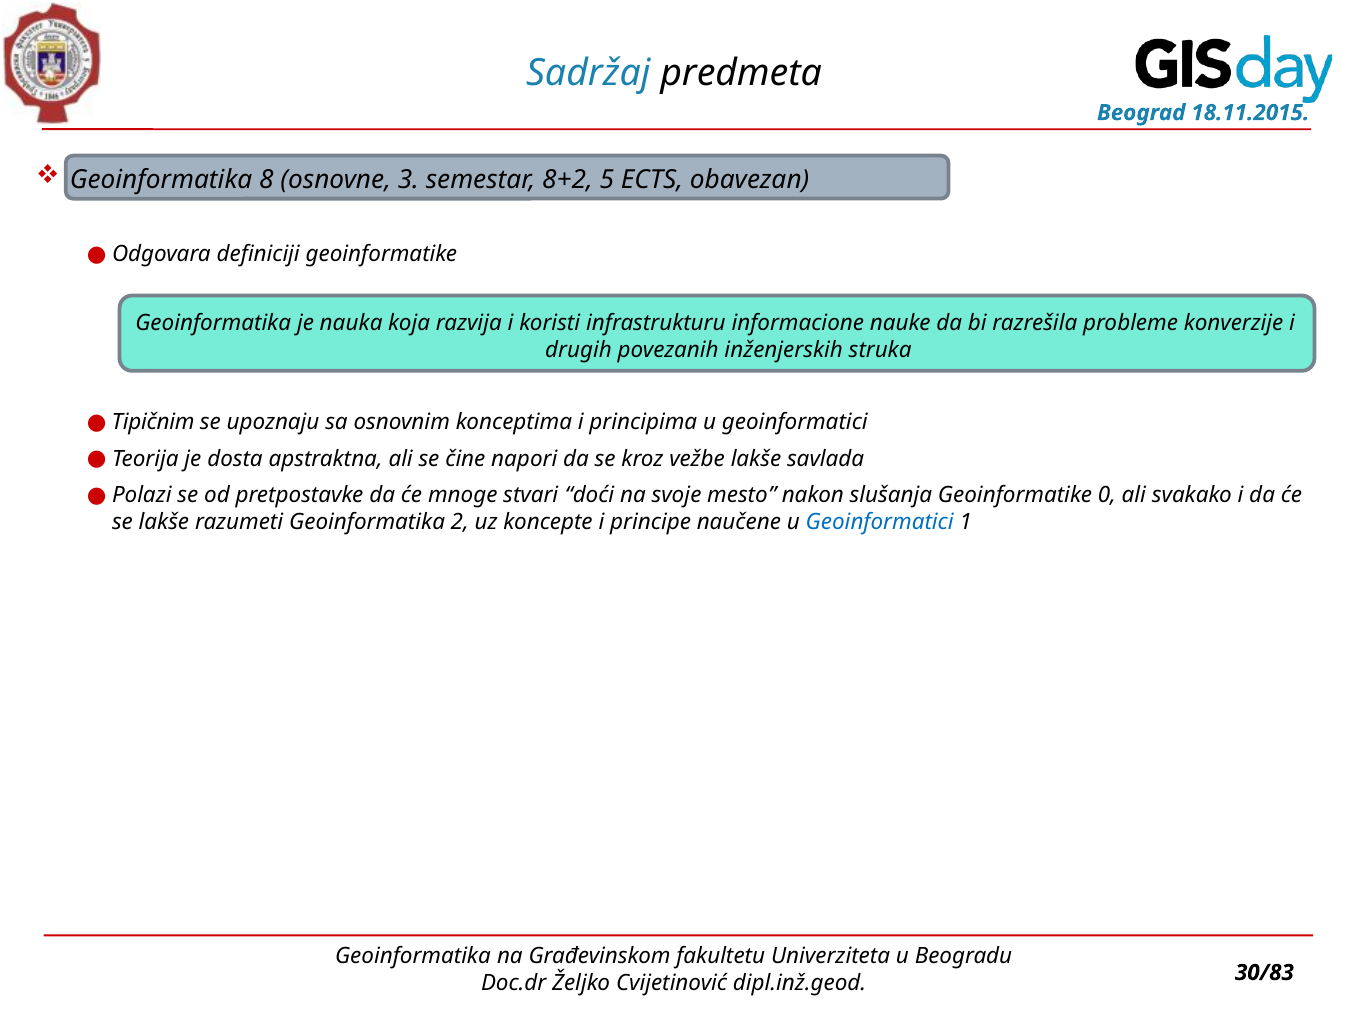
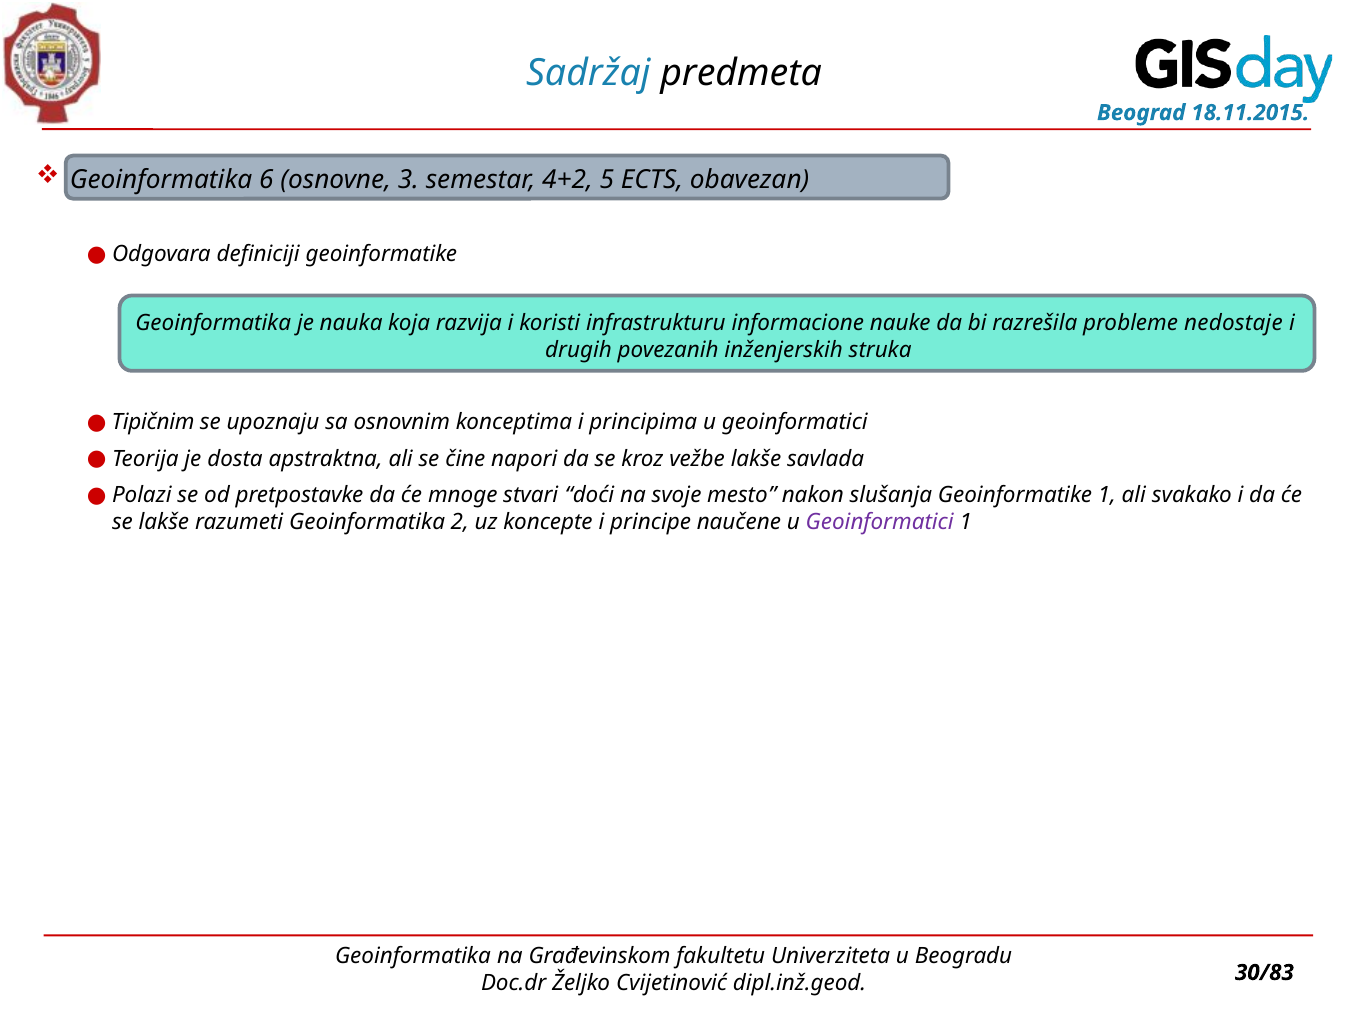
8: 8 -> 6
8+2: 8+2 -> 4+2
konverzije: konverzije -> nedostaje
Geoinformatike 0: 0 -> 1
Geoinformatici at (880, 522) colour: blue -> purple
